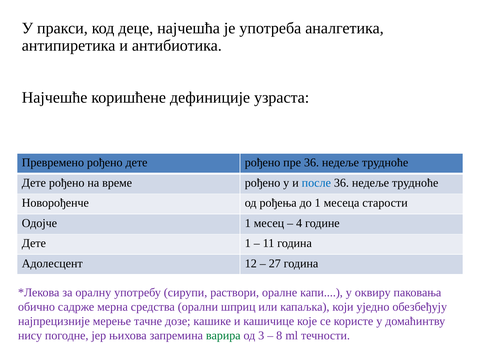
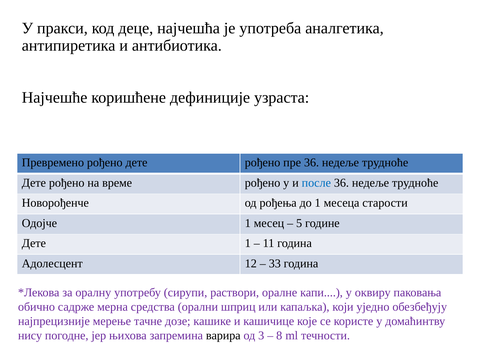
4: 4 -> 5
27: 27 -> 33
варира colour: green -> black
